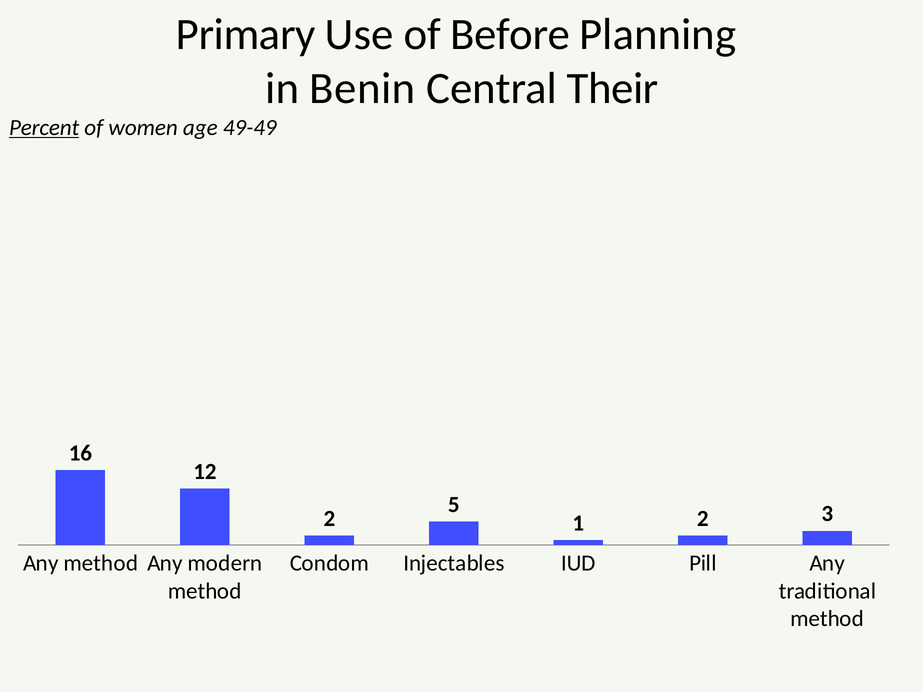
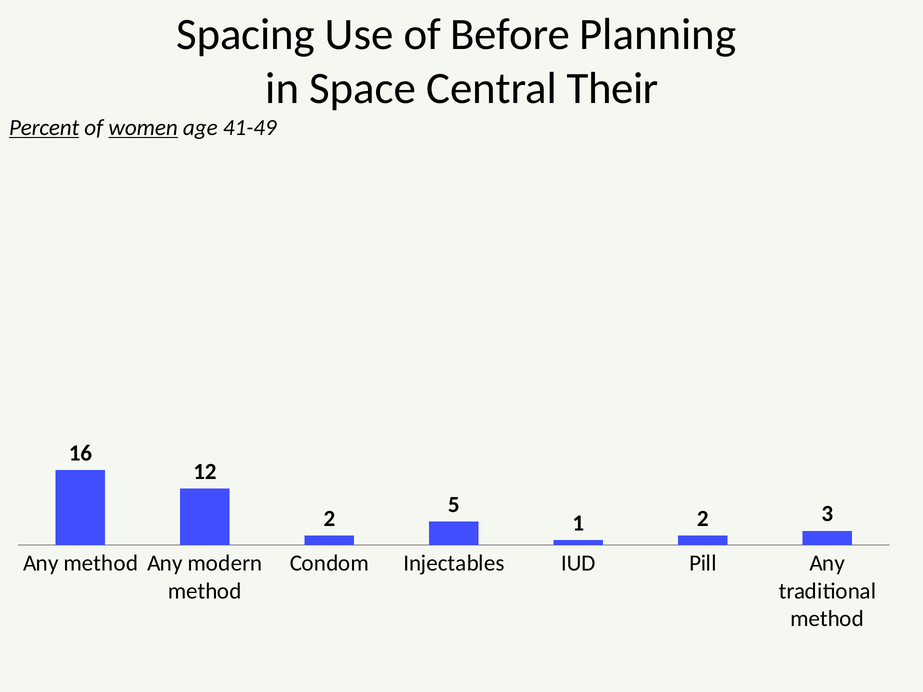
Primary: Primary -> Spacing
Benin: Benin -> Space
women underline: none -> present
49-49: 49-49 -> 41-49
